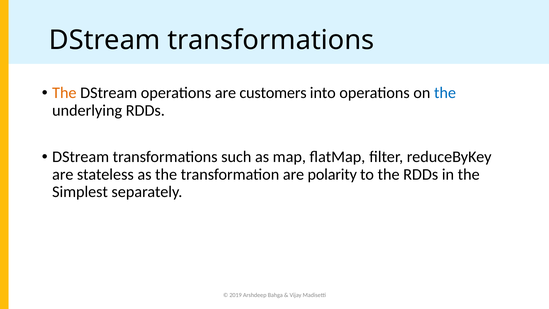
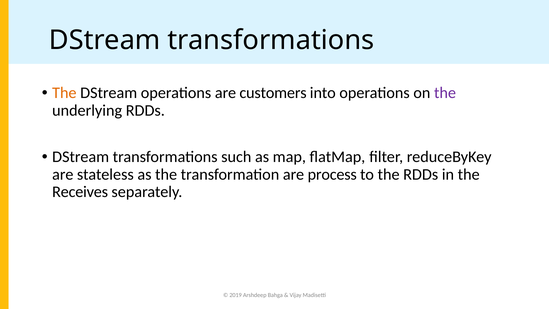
the at (445, 93) colour: blue -> purple
polarity: polarity -> process
Simplest: Simplest -> Receives
